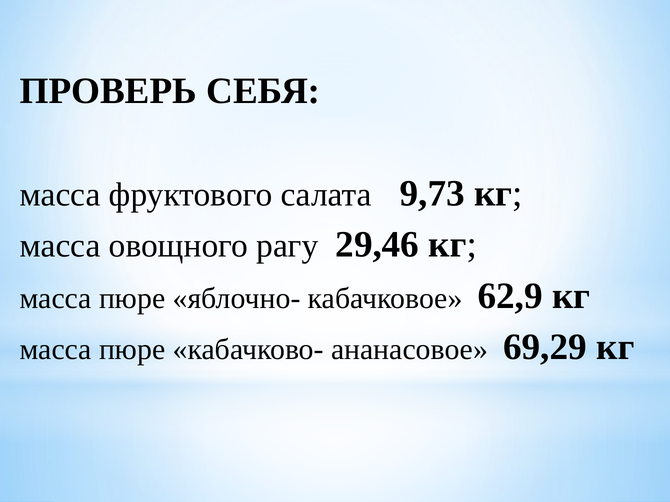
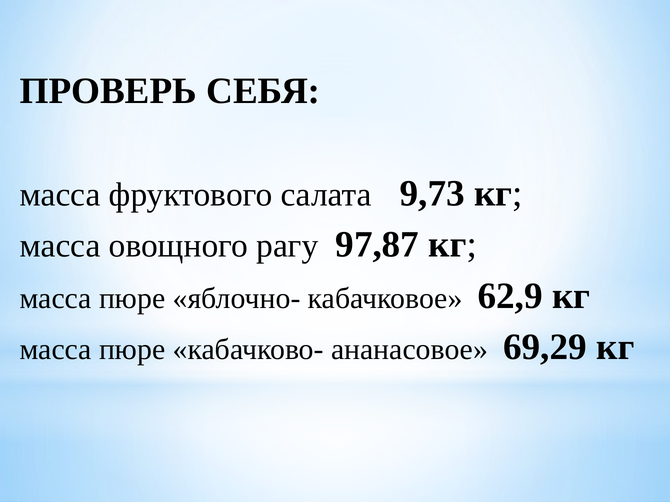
29,46: 29,46 -> 97,87
